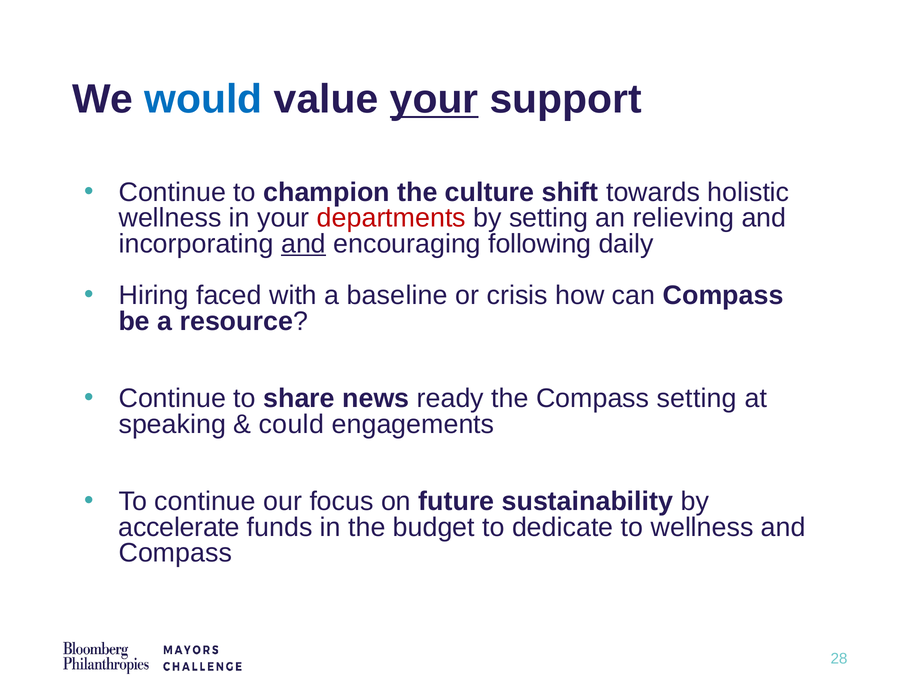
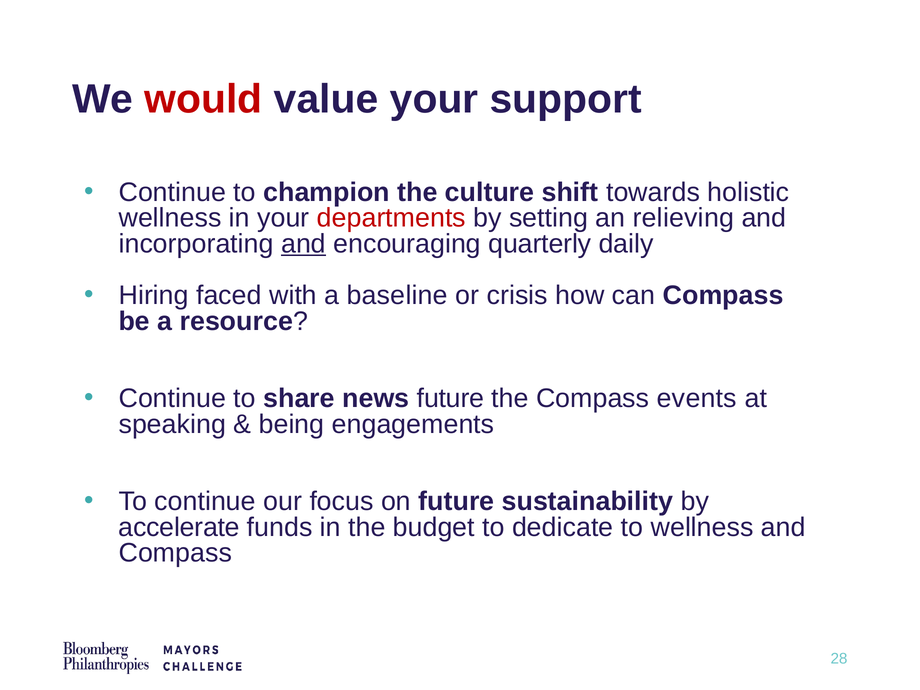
would colour: blue -> red
your at (434, 99) underline: present -> none
following: following -> quarterly
news ready: ready -> future
Compass setting: setting -> events
could: could -> being
